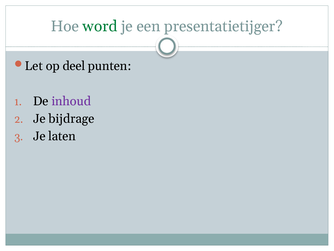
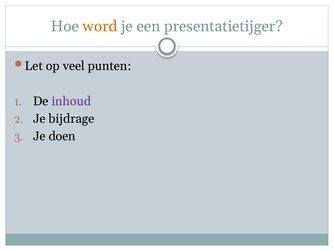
word colour: green -> orange
deel: deel -> veel
laten: laten -> doen
